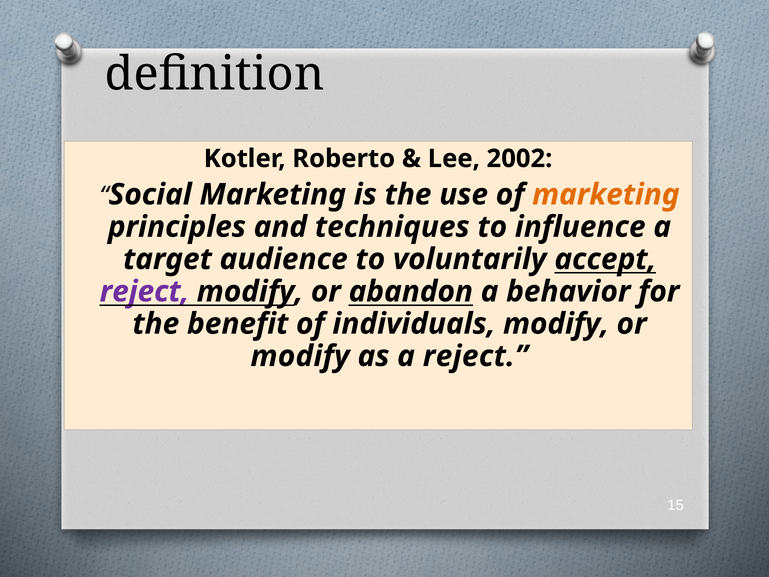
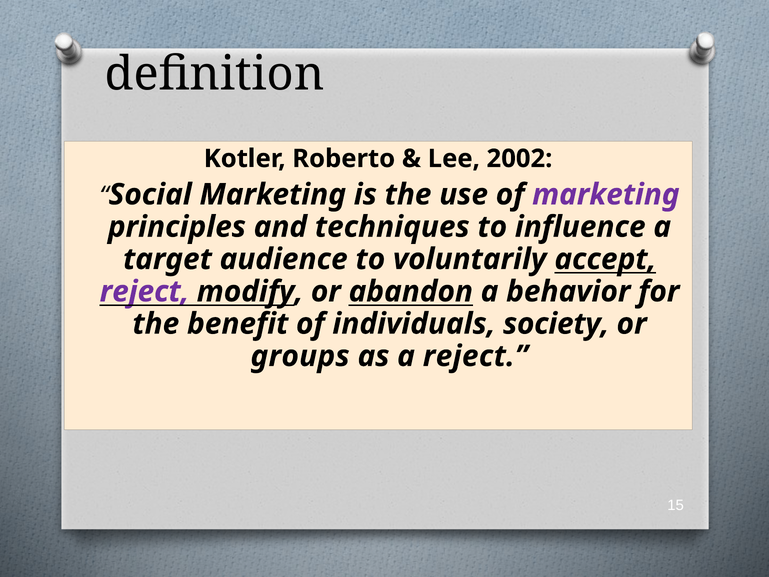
marketing at (606, 194) colour: orange -> purple
individuals modify: modify -> society
modify at (300, 356): modify -> groups
